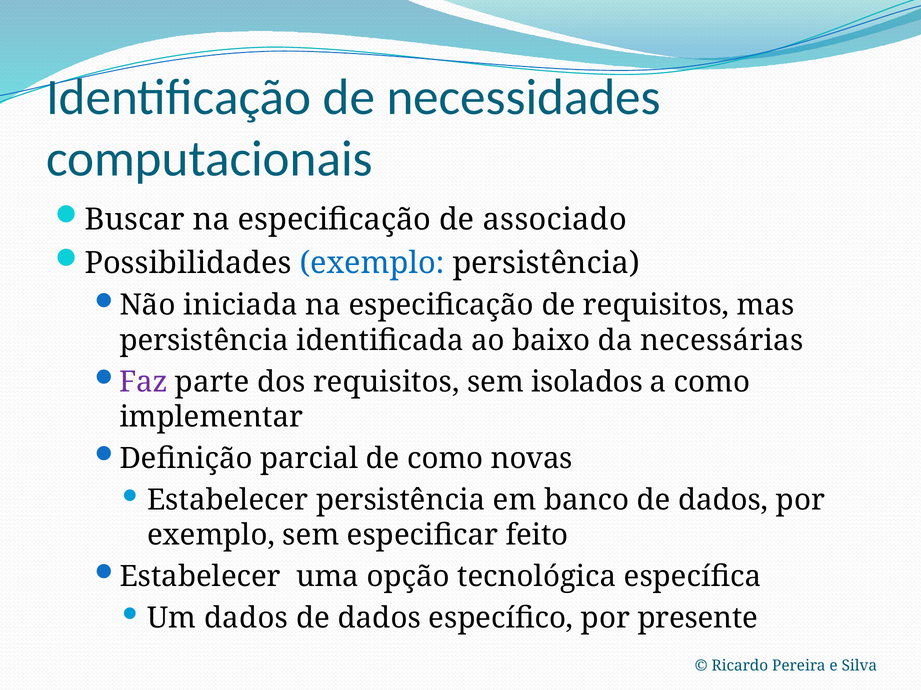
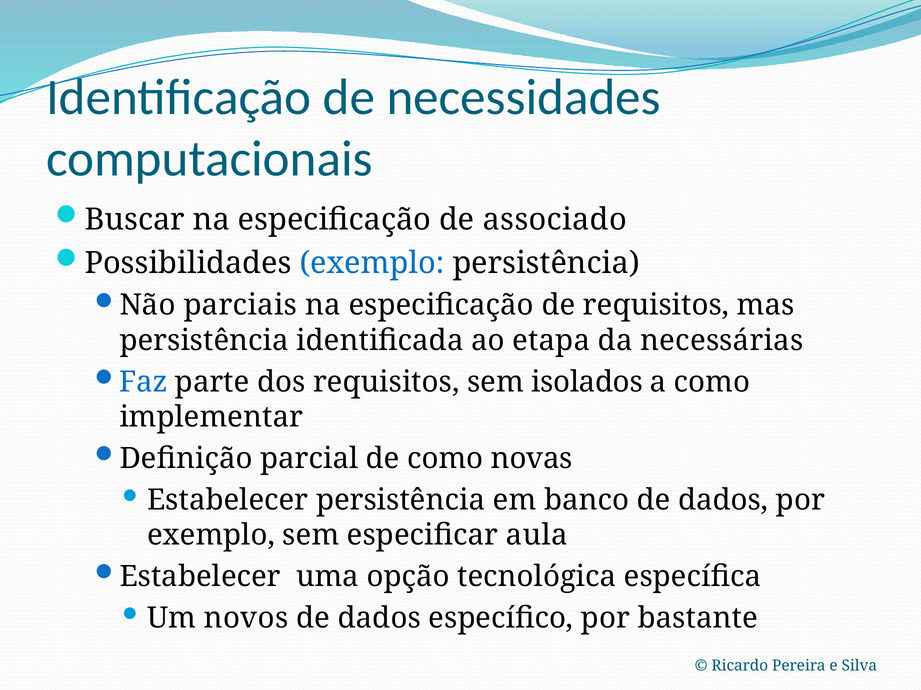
iniciada: iniciada -> parciais
baixo: baixo -> etapa
Faz colour: purple -> blue
feito: feito -> aula
Um dados: dados -> novos
presente: presente -> bastante
